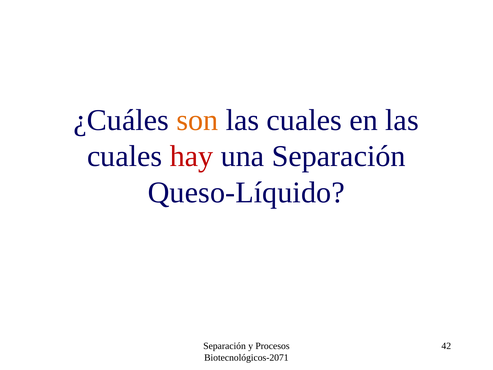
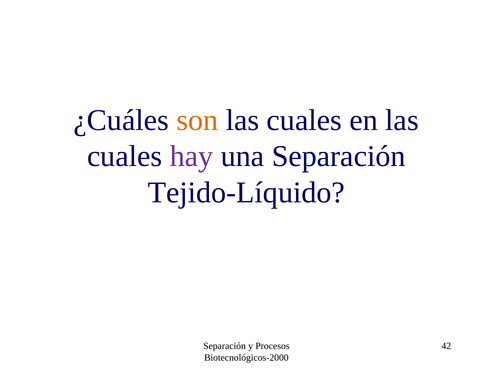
hay colour: red -> purple
Queso-Líquido: Queso-Líquido -> Tejido-Líquido
Biotecnológicos-2071: Biotecnológicos-2071 -> Biotecnológicos-2000
